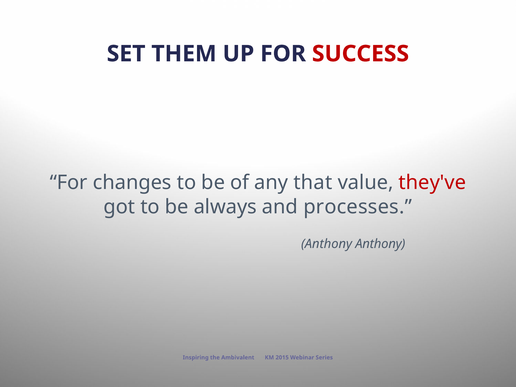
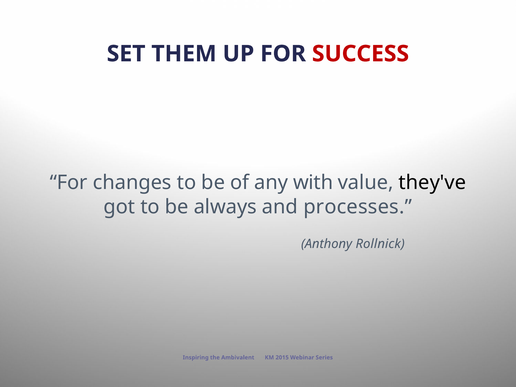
that: that -> with
they've colour: red -> black
Anthony Anthony: Anthony -> Rollnick
